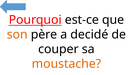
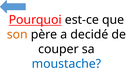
moustache colour: orange -> blue
